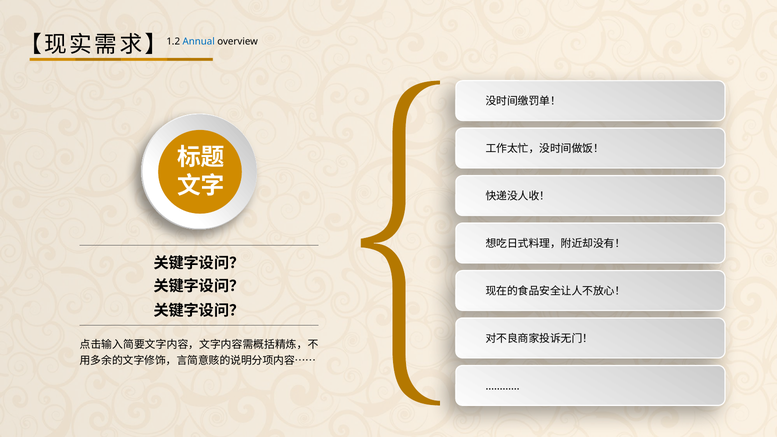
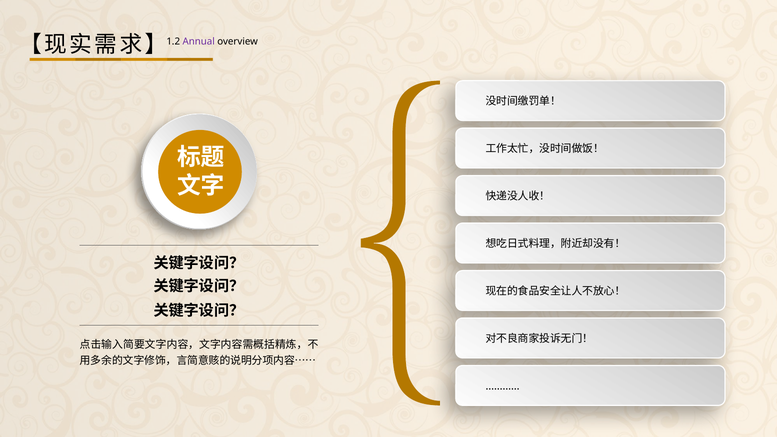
Annual colour: blue -> purple
